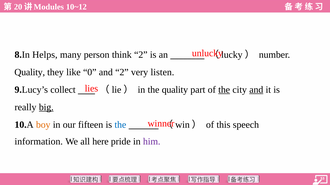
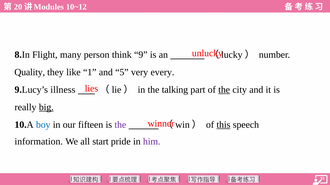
Helps: Helps -> Flight
think 2: 2 -> 9
0: 0 -> 1
and 2: 2 -> 5
listen: listen -> every
collect: collect -> illness
the quality: quality -> talking
and at (256, 90) underline: present -> none
boy colour: orange -> blue
the at (120, 125) colour: blue -> purple
this underline: none -> present
here: here -> start
